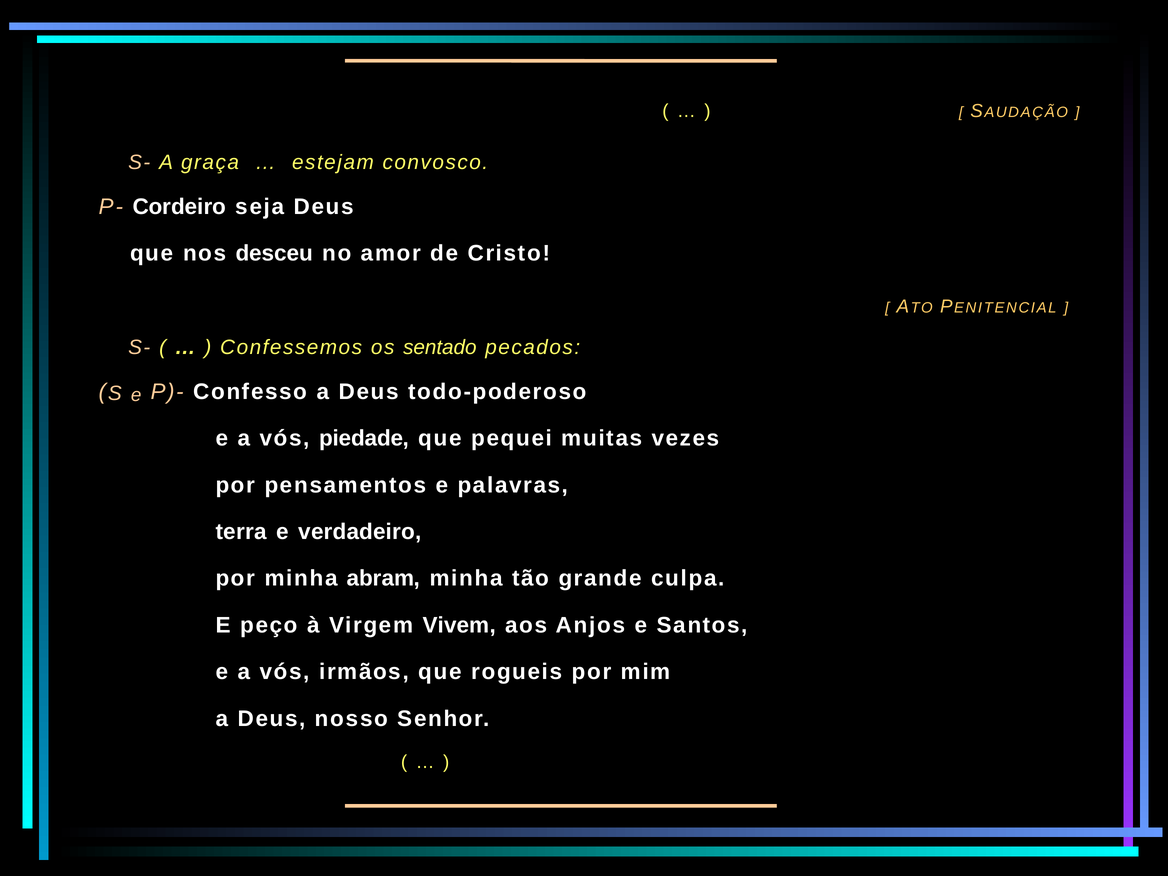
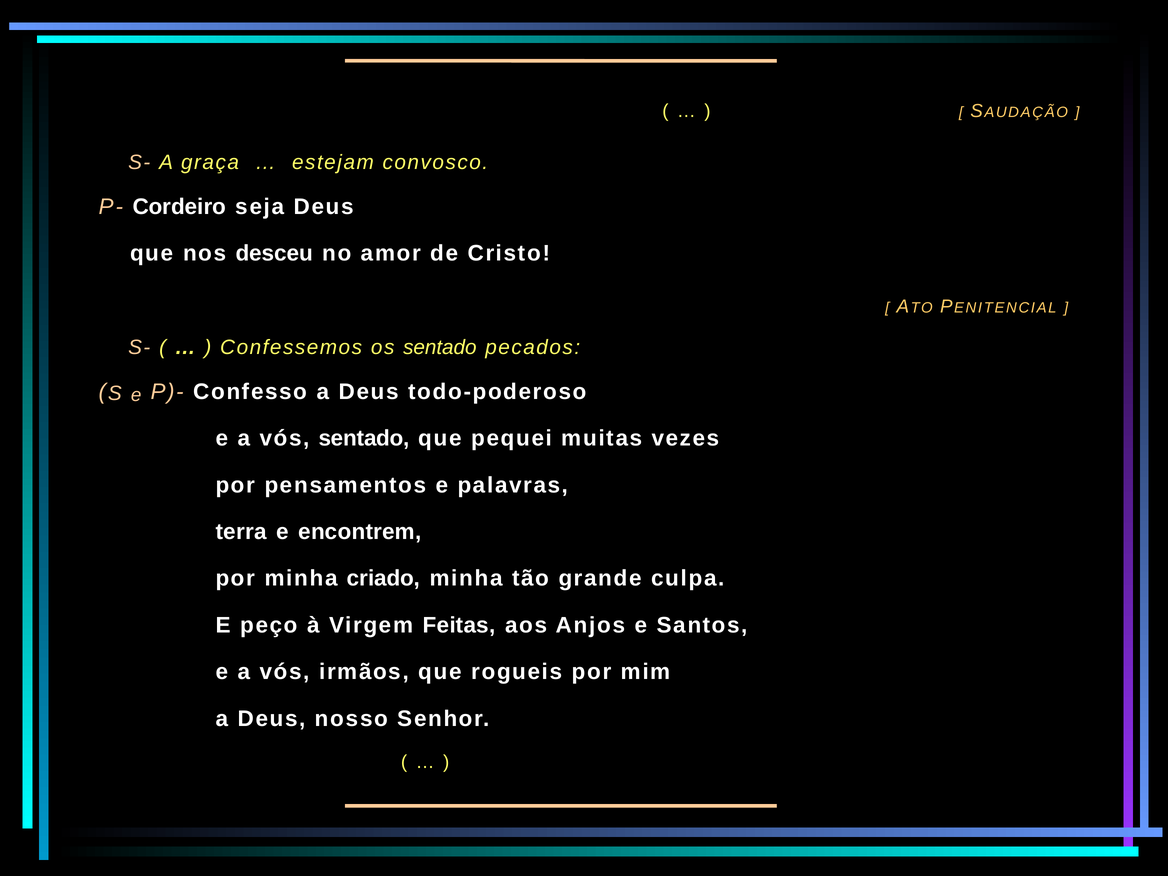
vós piedade: piedade -> sentado
verdadeiro: verdadeiro -> encontrem
abram: abram -> criado
Vivem: Vivem -> Feitas
